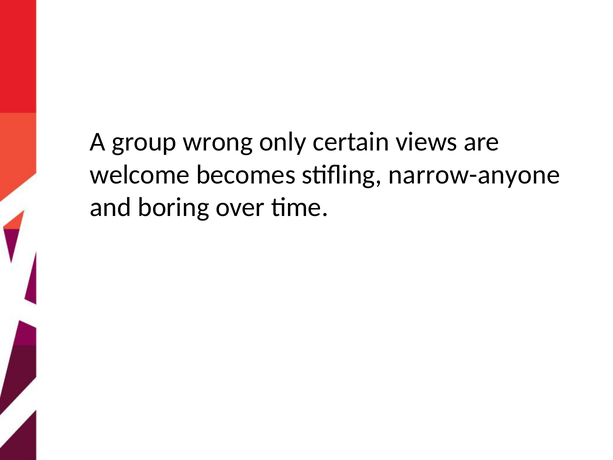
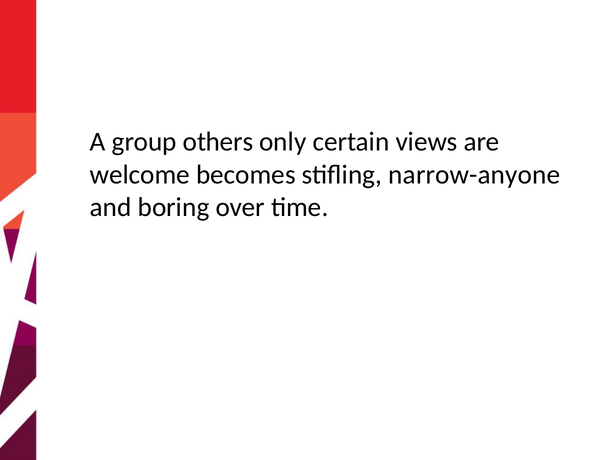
wrong: wrong -> others
